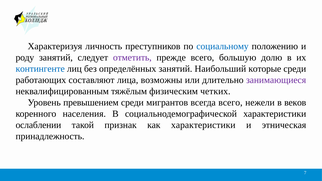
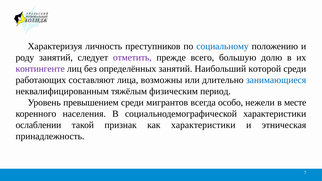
контингенте colour: blue -> purple
которые: которые -> которой
занимающиеся colour: purple -> blue
четких: четких -> период
всегда всего: всего -> особо
веков: веков -> месте
